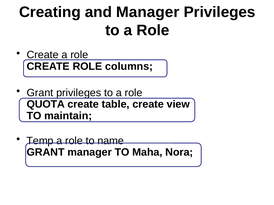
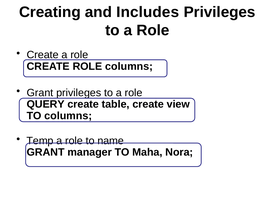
and Manager: Manager -> Includes
QUOTA: QUOTA -> QUERY
TO maintain: maintain -> columns
